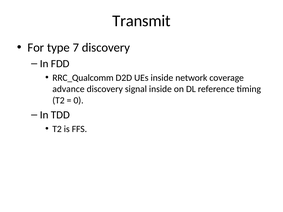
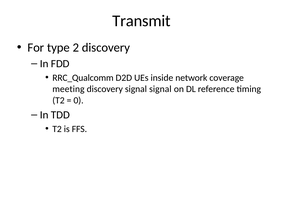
7: 7 -> 2
advance: advance -> meeting
signal inside: inside -> signal
